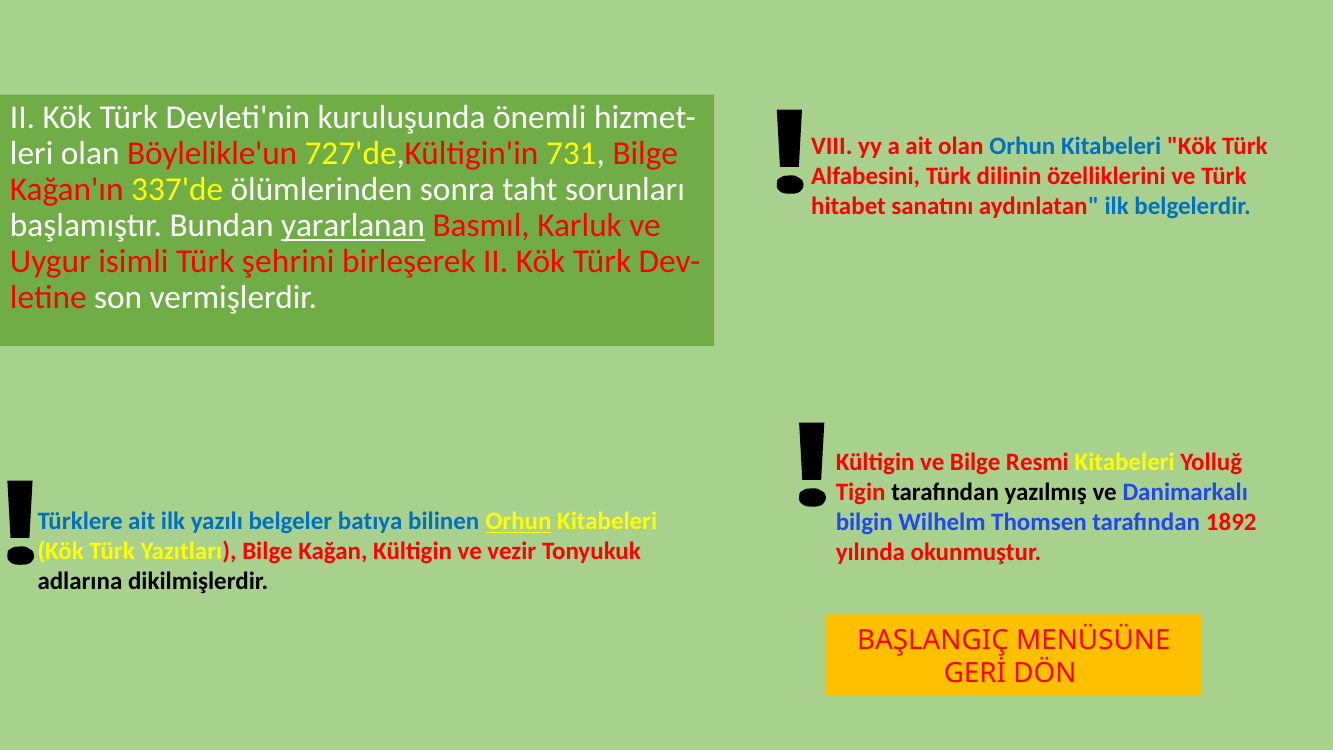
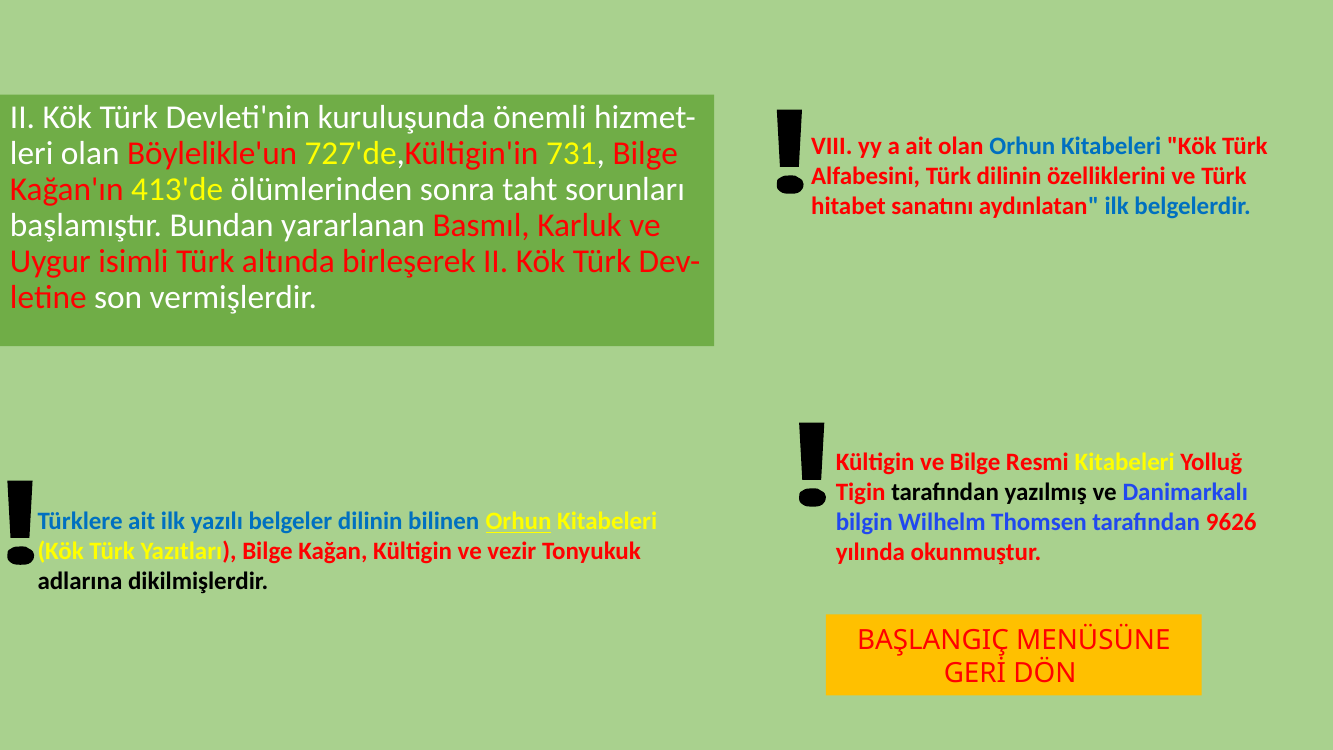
337'de: 337'de -> 413'de
yararlanan underline: present -> none
şehrini: şehrini -> altında
belgeler batıya: batıya -> dilinin
1892: 1892 -> 9626
